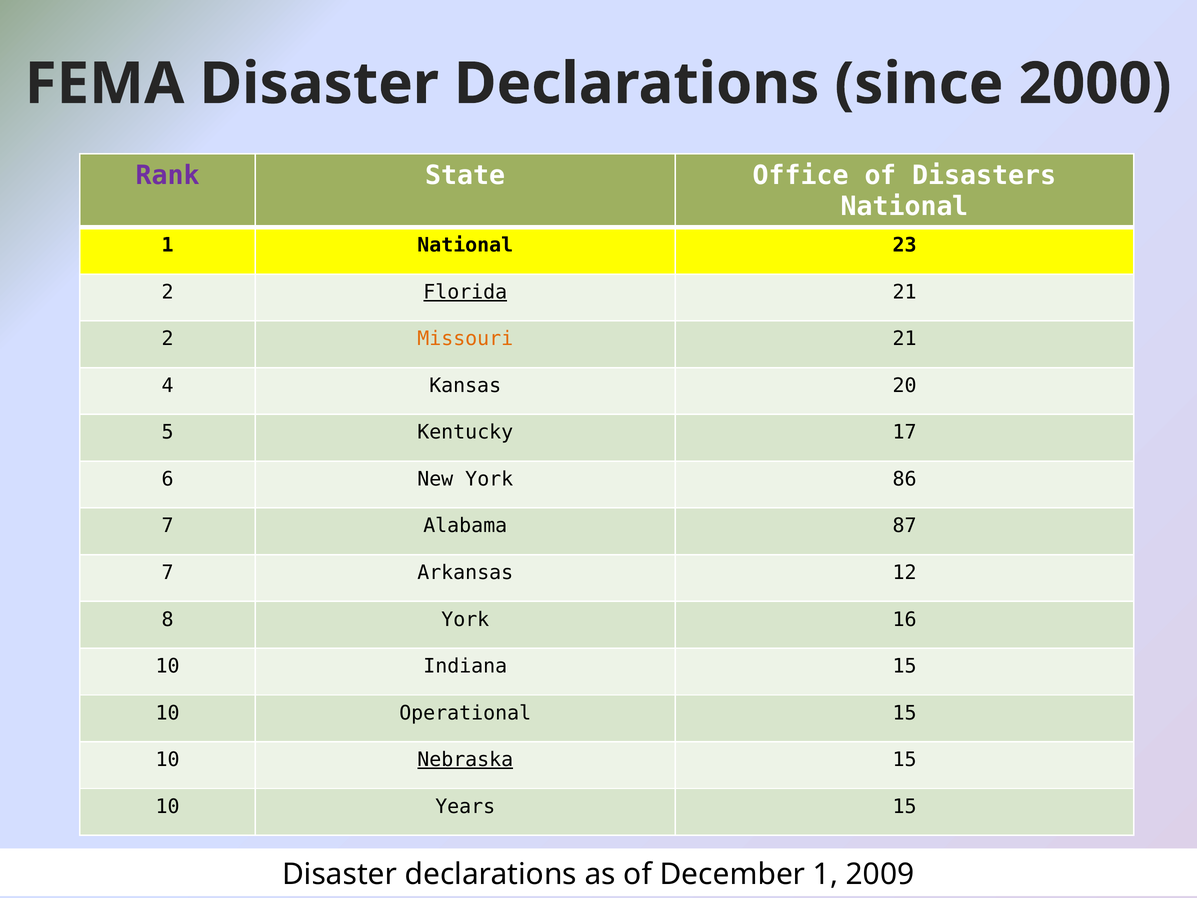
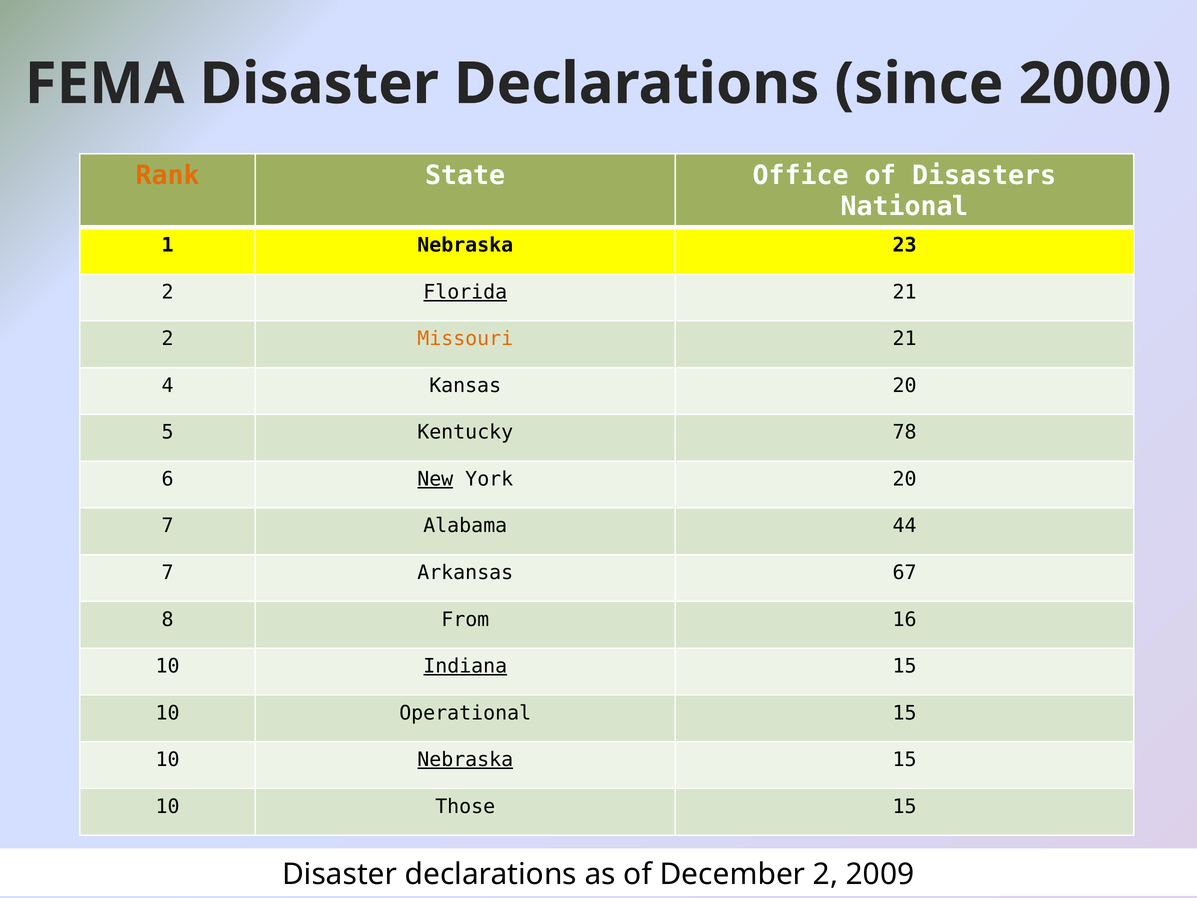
Rank colour: purple -> orange
1 National: National -> Nebraska
17: 17 -> 78
New underline: none -> present
York 86: 86 -> 20
87: 87 -> 44
12: 12 -> 67
8 York: York -> From
Indiana underline: none -> present
Years: Years -> Those
December 1: 1 -> 2
